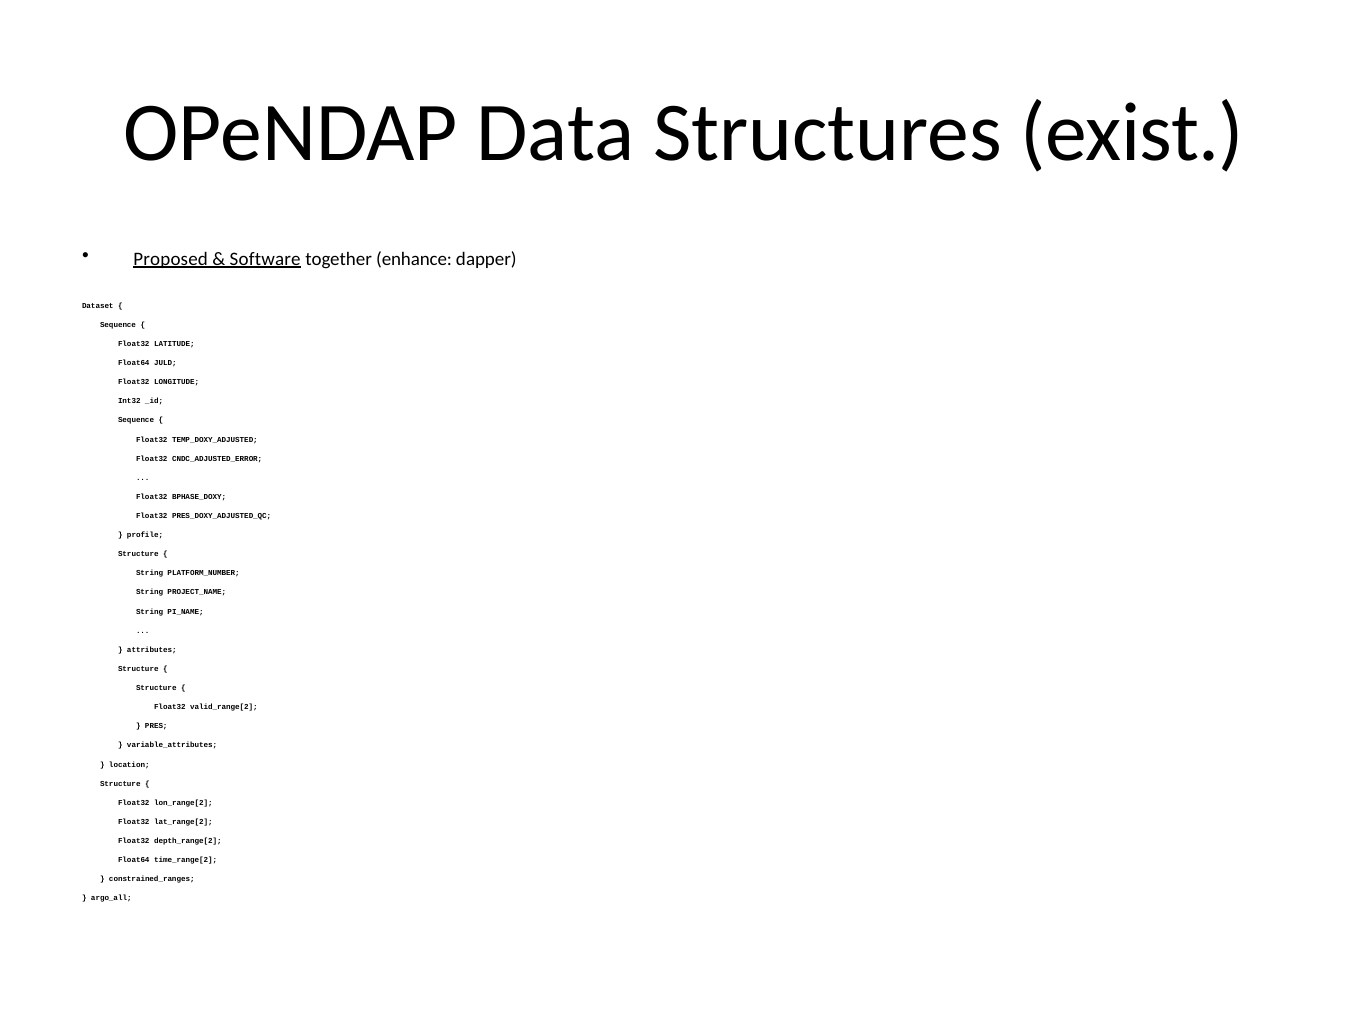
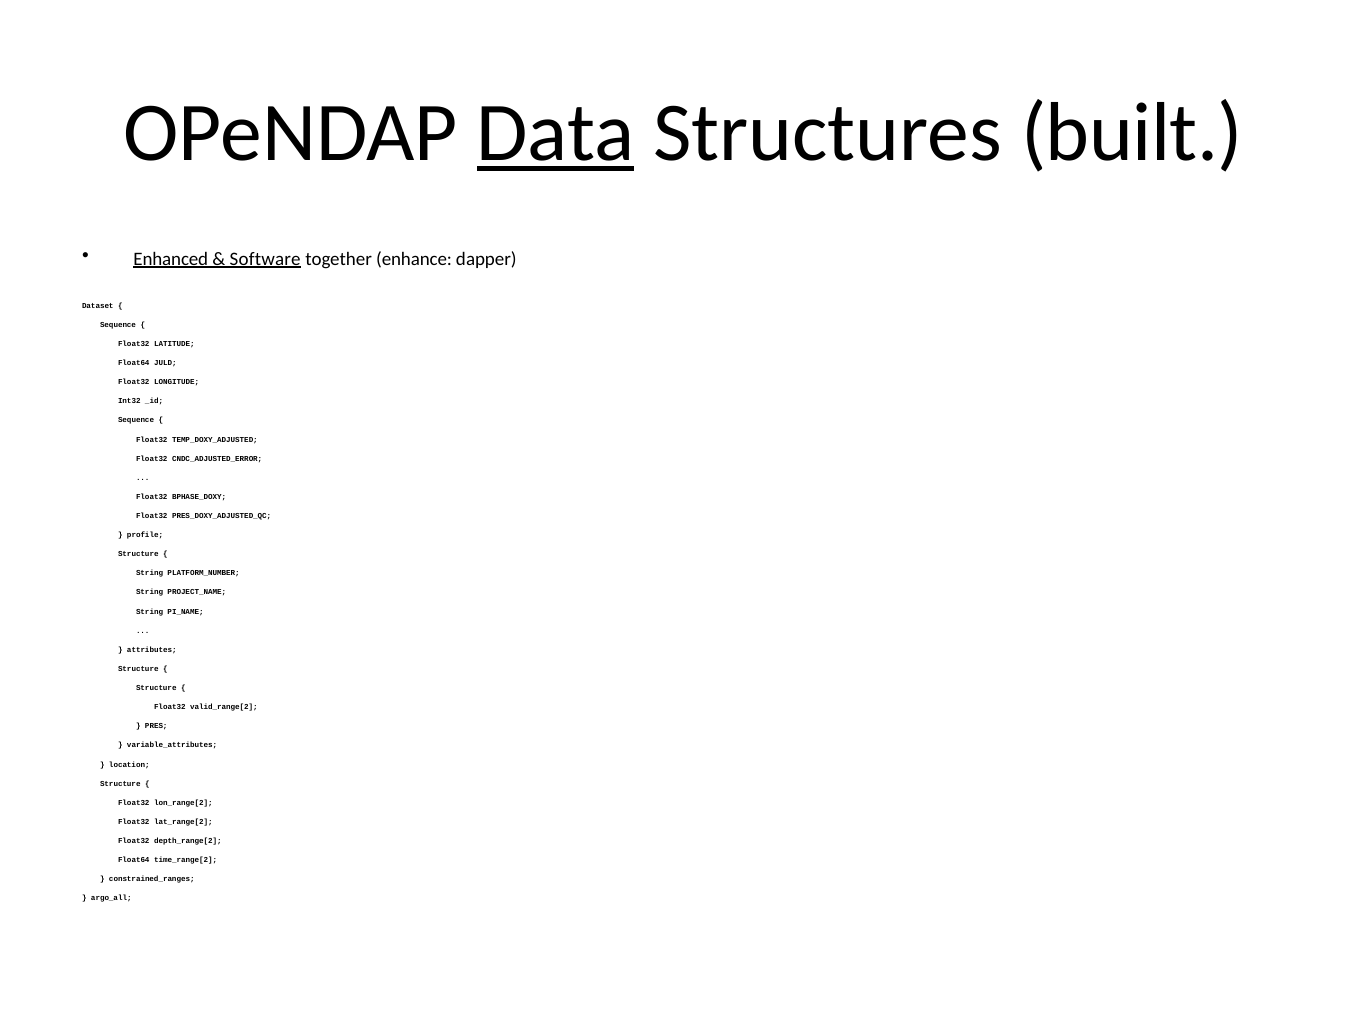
Data underline: none -> present
exist: exist -> built
Proposed: Proposed -> Enhanced
